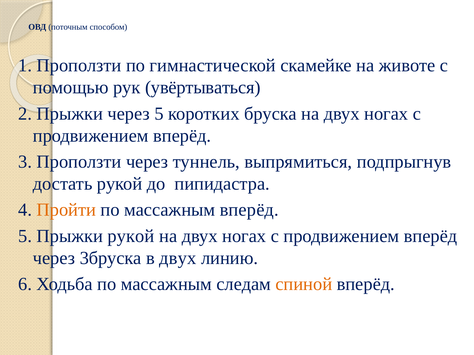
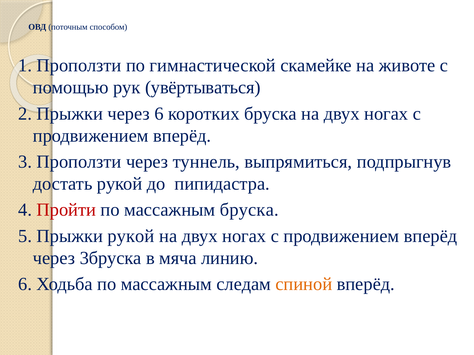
через 5: 5 -> 6
Пройти colour: orange -> red
массажным вперёд: вперёд -> бруска
в двух: двух -> мяча
